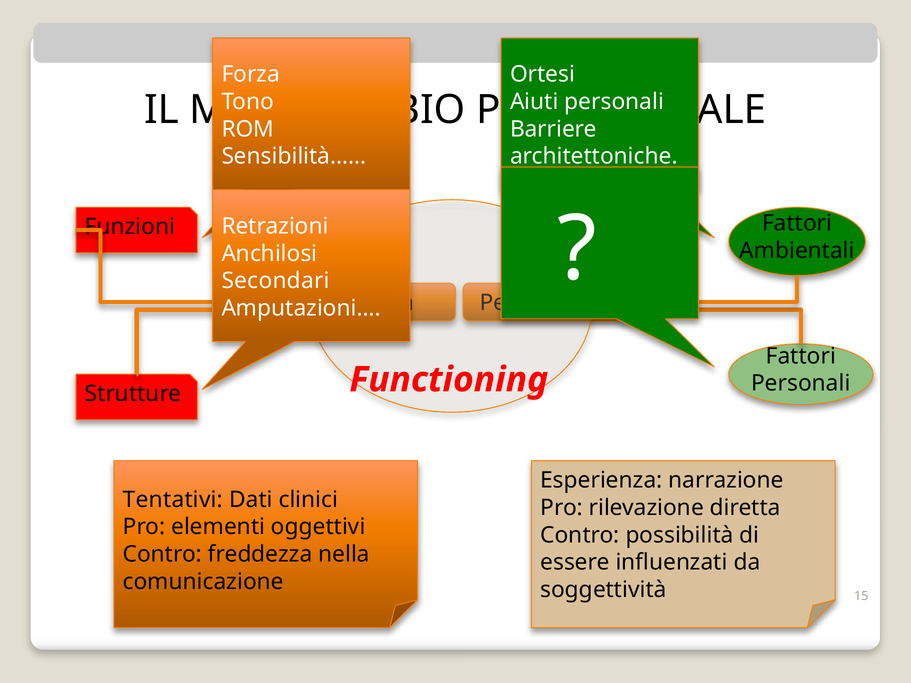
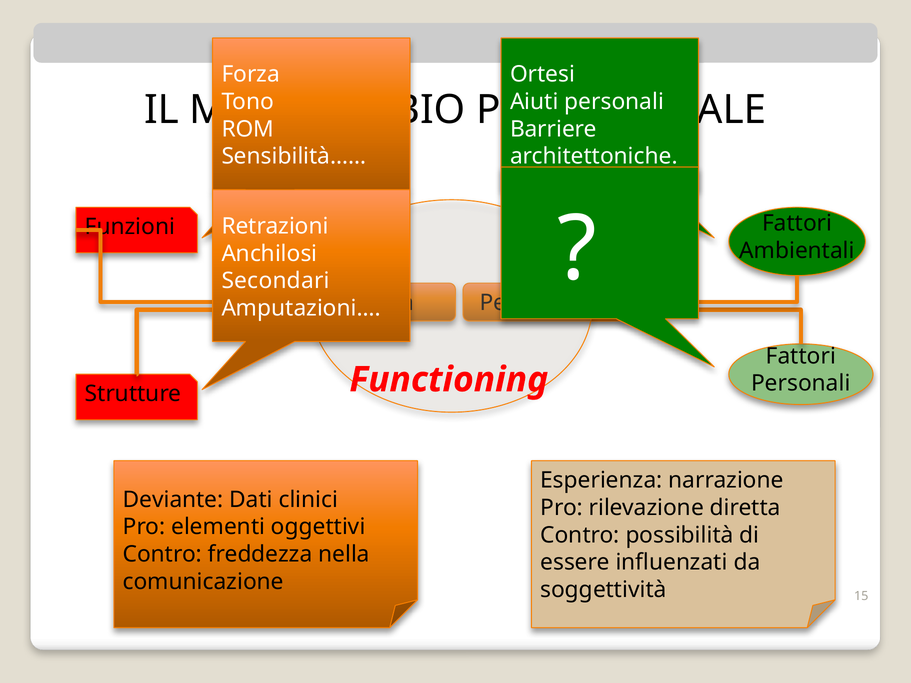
Tentativi: Tentativi -> Deviante
